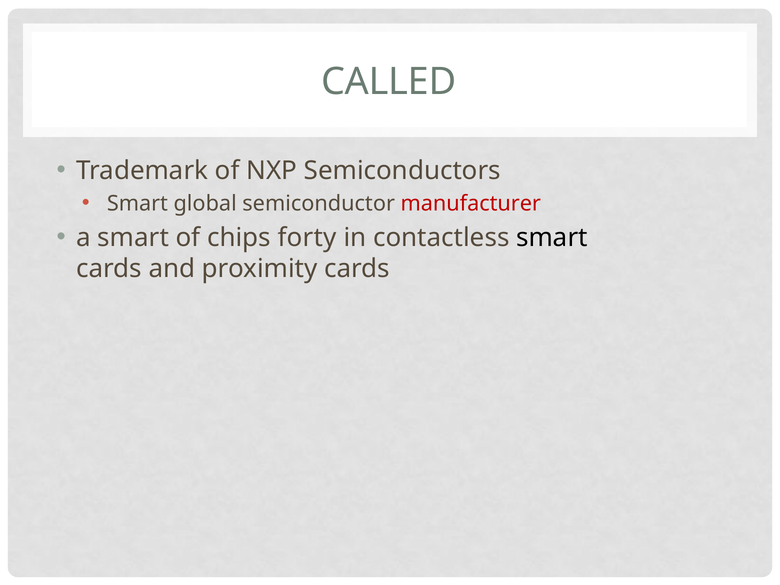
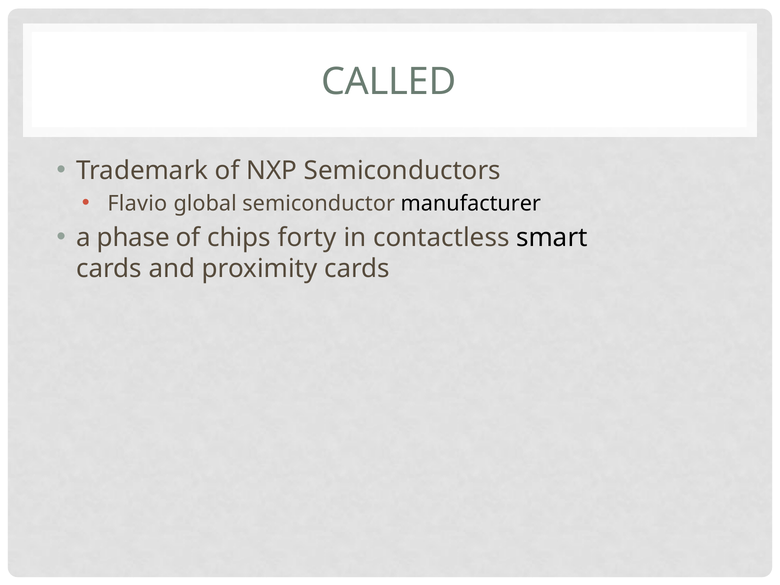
Smart at (137, 203): Smart -> Flavio
manufacturer colour: red -> black
a smart: smart -> phase
